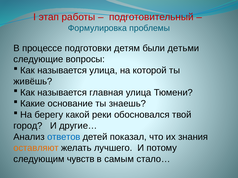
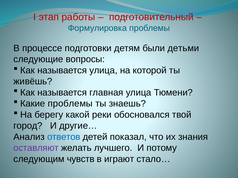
Какие основание: основание -> проблемы
оставляют colour: orange -> purple
самым: самым -> играют
